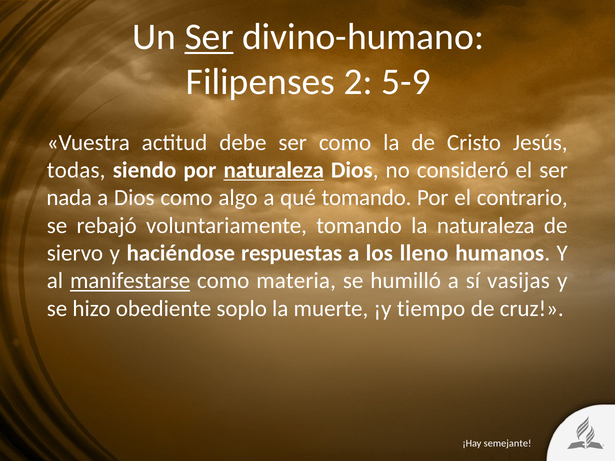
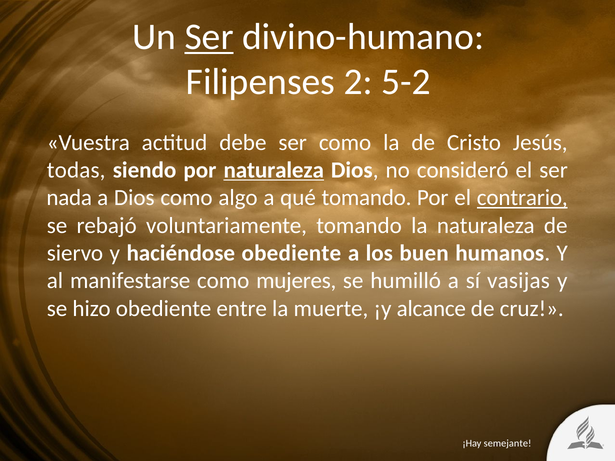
5-9: 5-9 -> 5-2
contrario underline: none -> present
haciéndose respuestas: respuestas -> obediente
lleno: lleno -> buen
manifestarse underline: present -> none
materia: materia -> mujeres
soplo: soplo -> entre
tiempo: tiempo -> alcance
